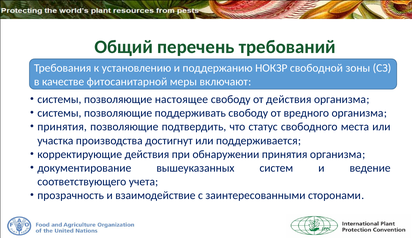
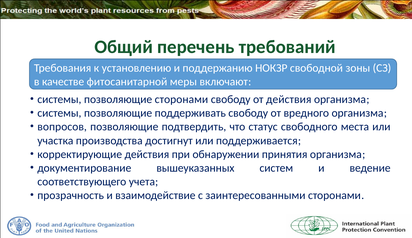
позволяющие настоящее: настоящее -> сторонами
принятия at (62, 127): принятия -> вопросов
